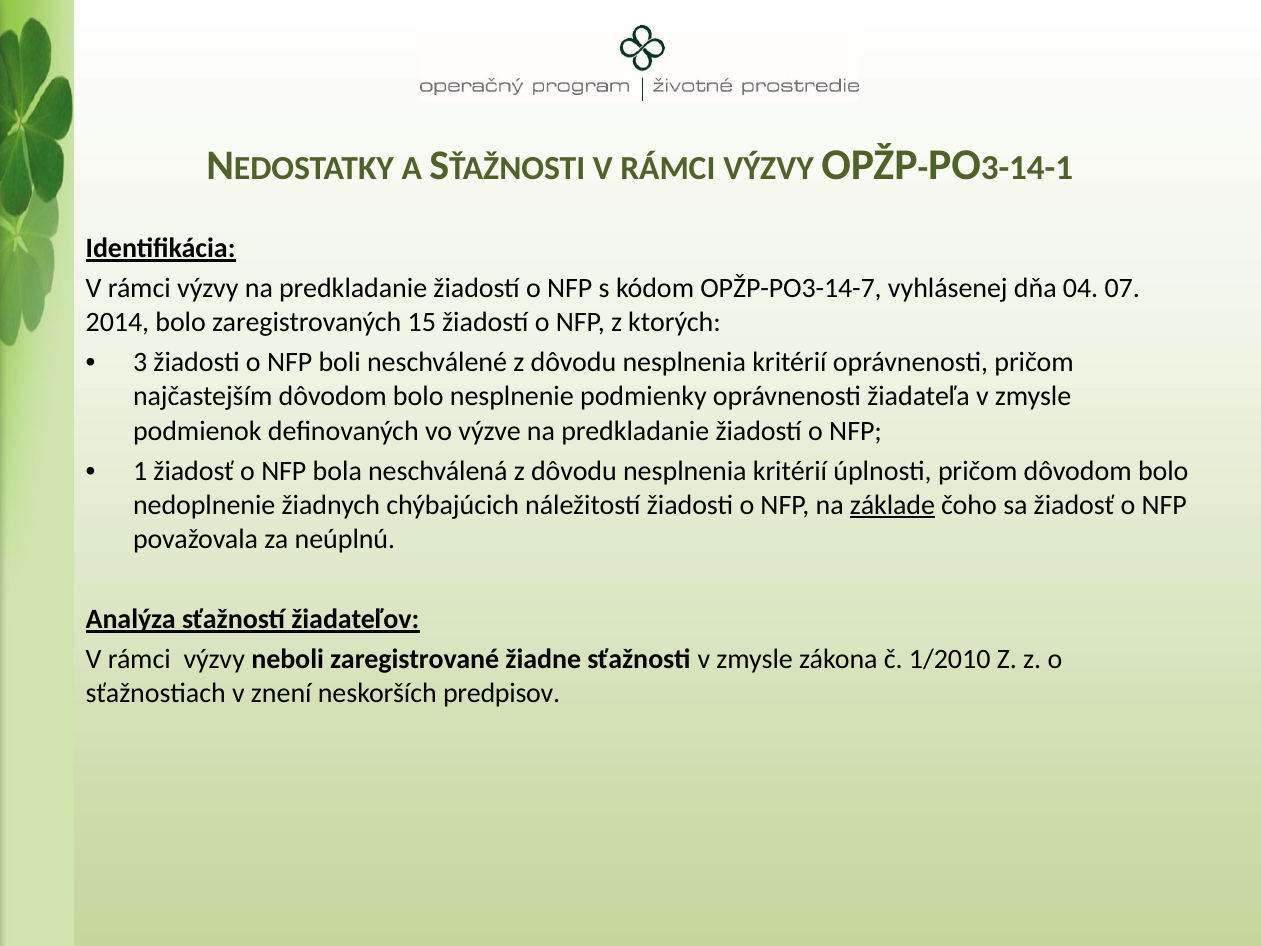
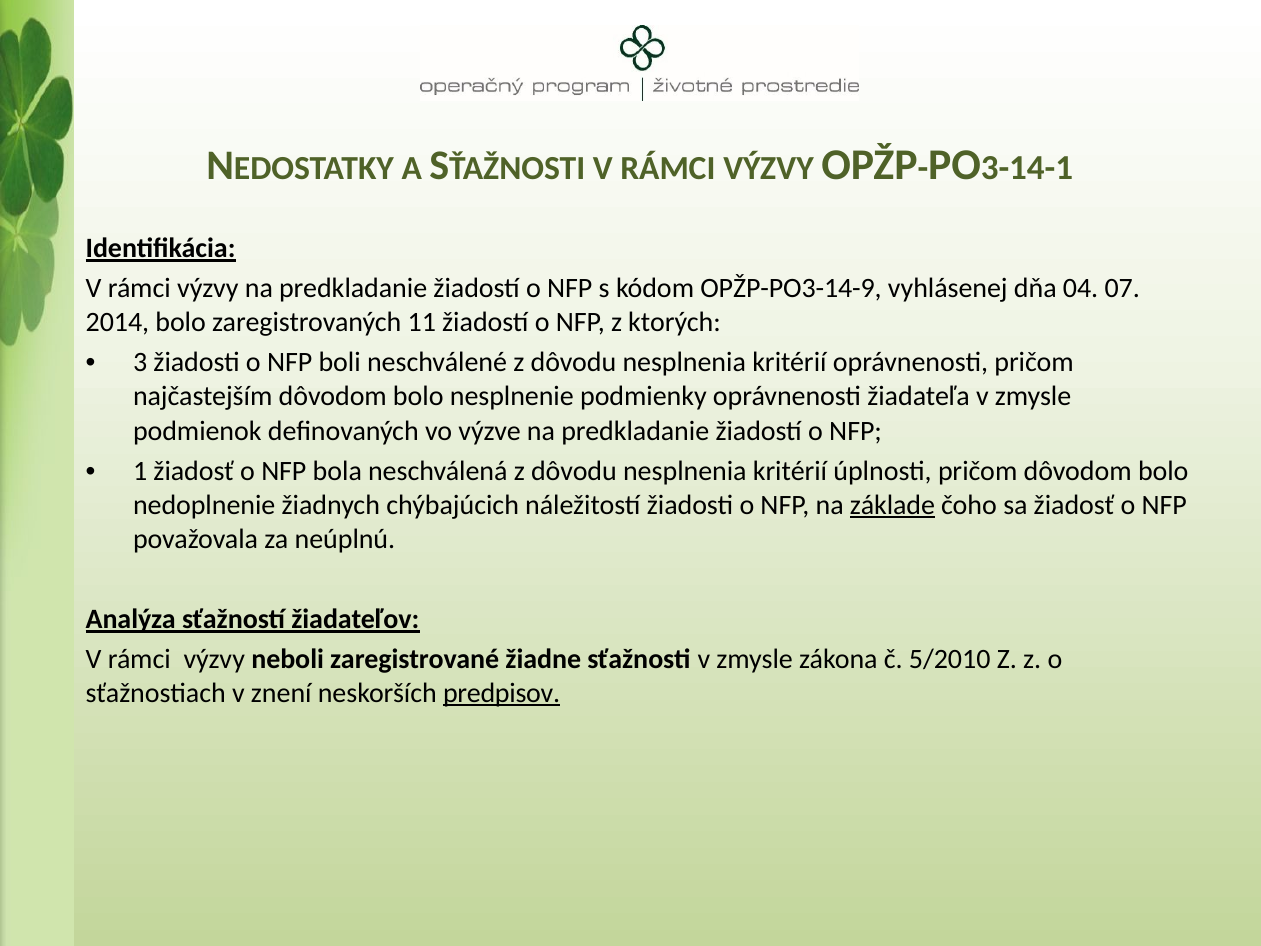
OPŽP-PO3-14-7: OPŽP-PO3-14-7 -> OPŽP-PO3-14-9
15: 15 -> 11
1/2010: 1/2010 -> 5/2010
predpisov underline: none -> present
